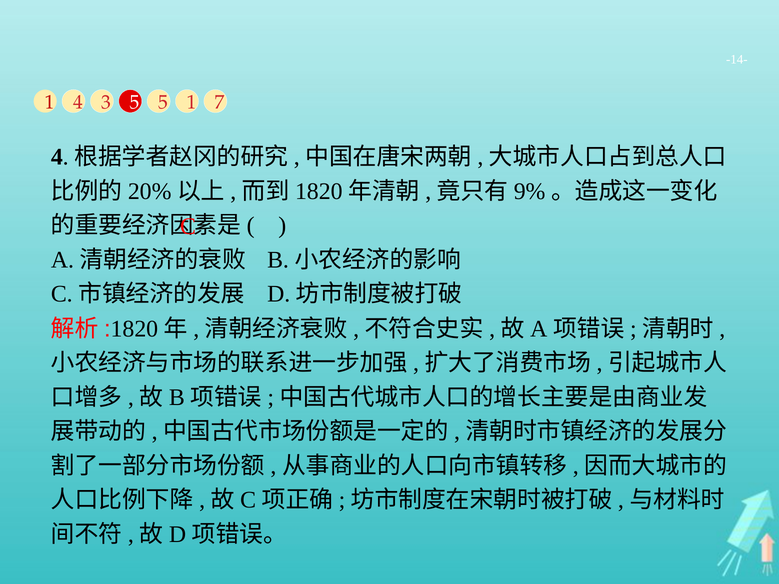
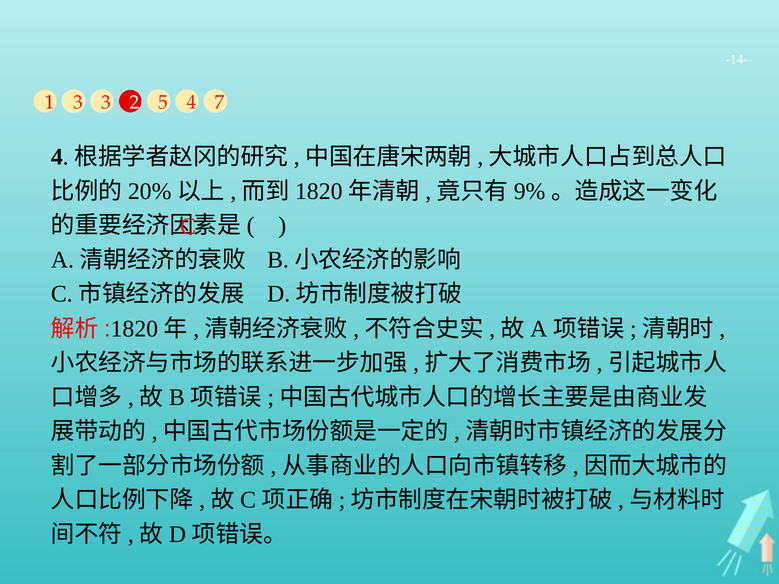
1 4: 4 -> 3
3 5: 5 -> 2
5 1: 1 -> 4
